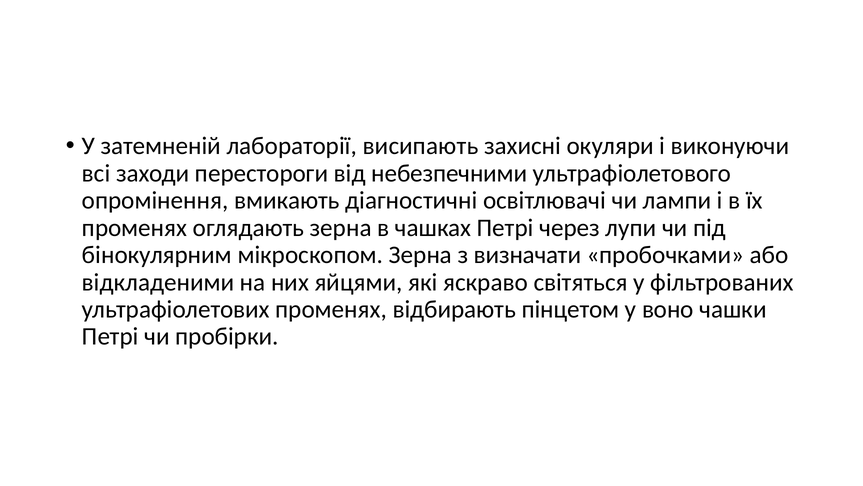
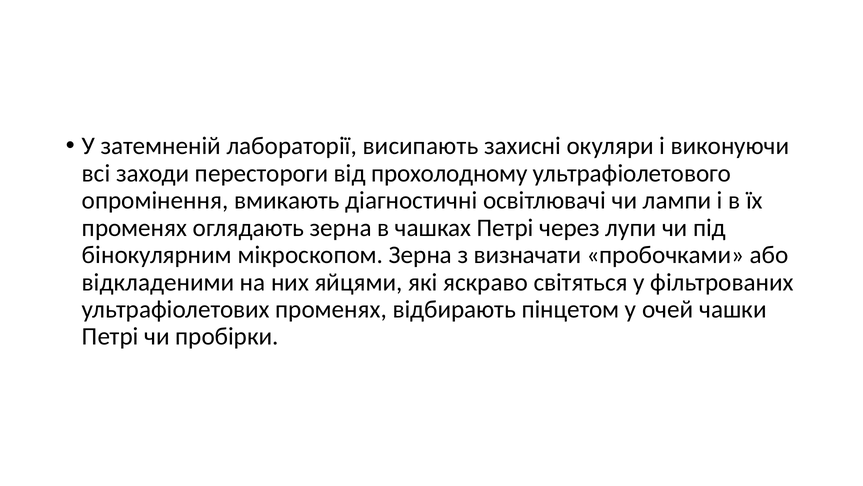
небезпечними: небезпечними -> прохолодному
воно: воно -> очей
